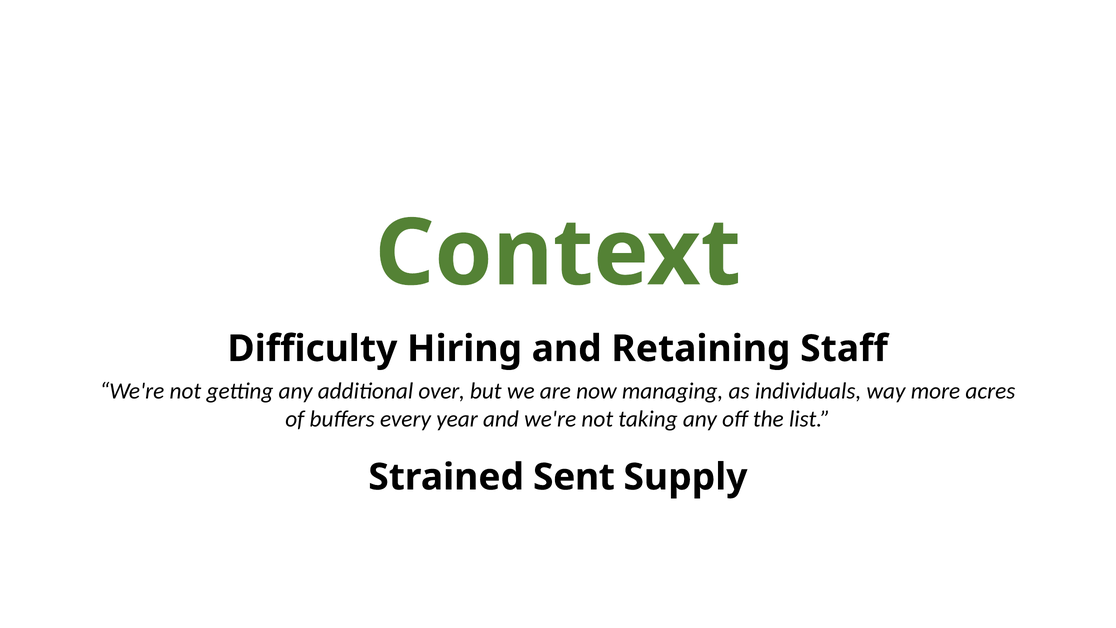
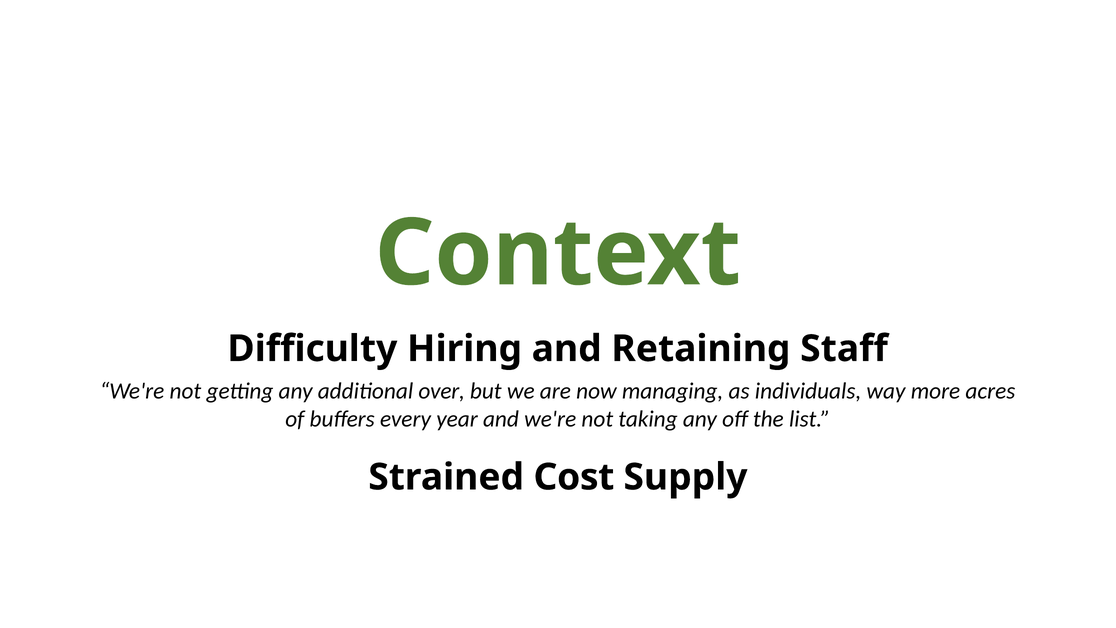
Sent: Sent -> Cost
